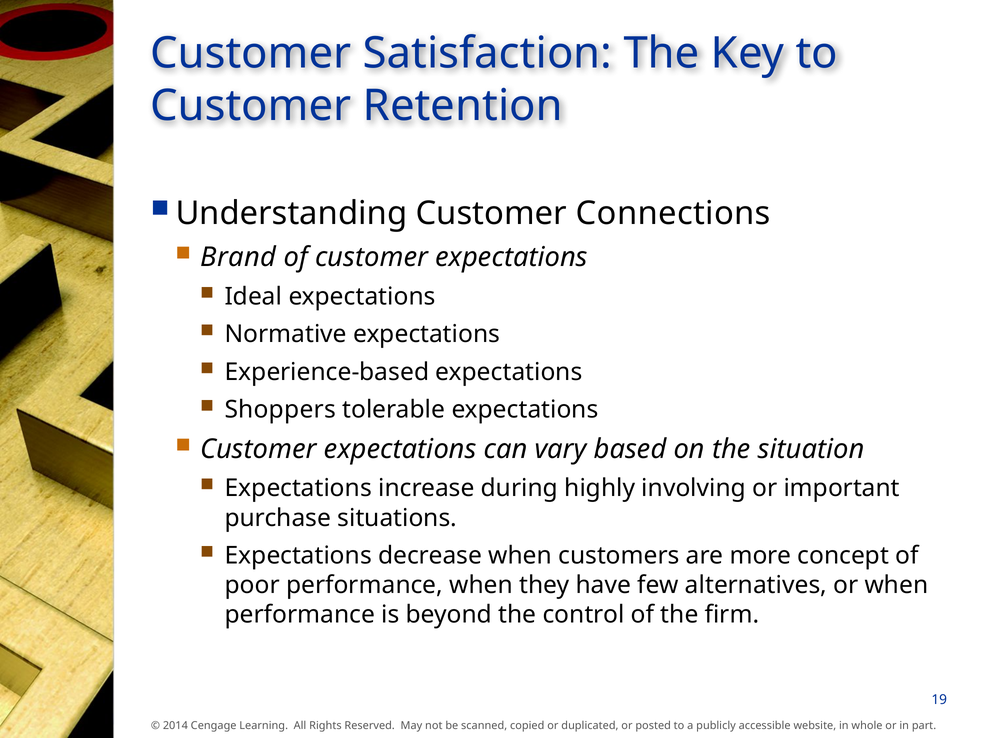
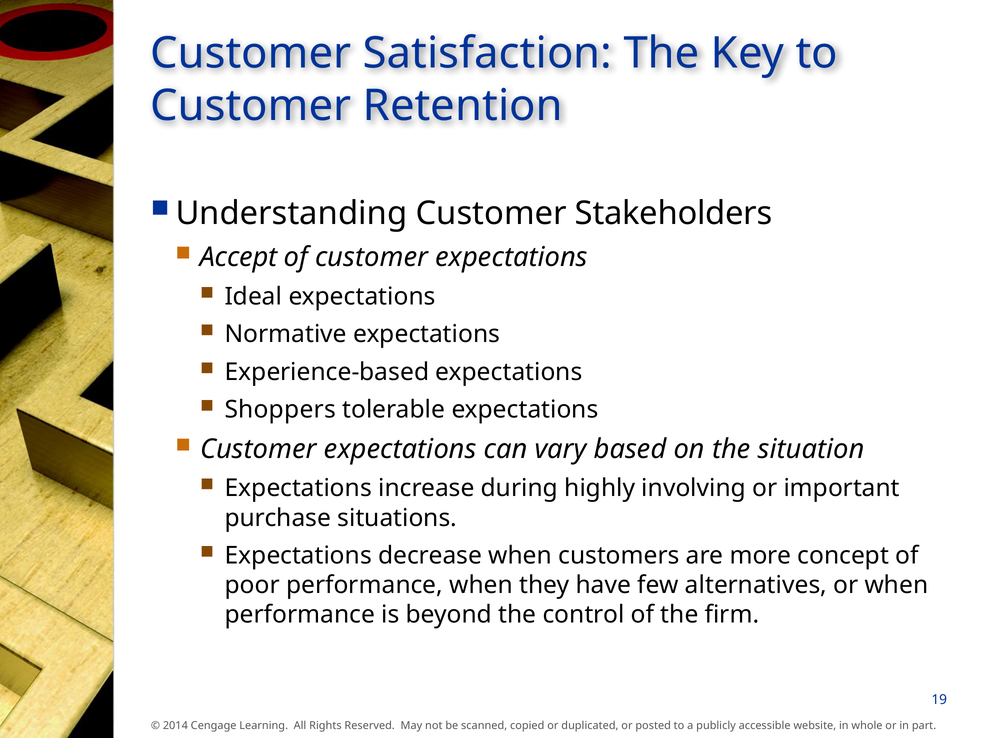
Connections: Connections -> Stakeholders
Brand: Brand -> Accept
